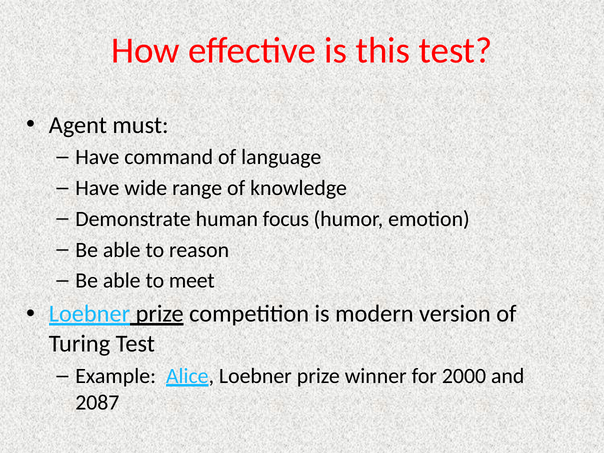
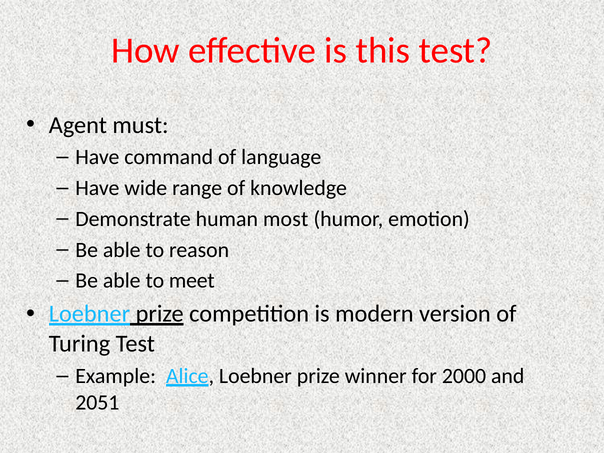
focus: focus -> most
2087: 2087 -> 2051
